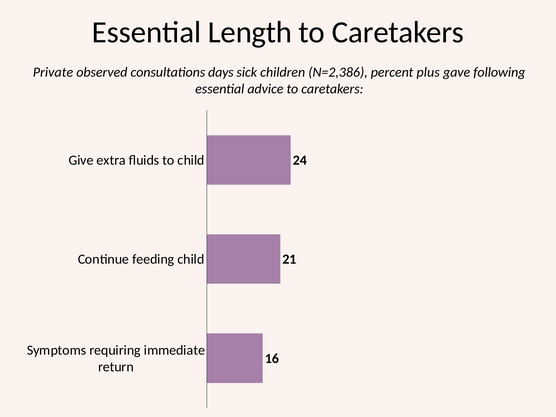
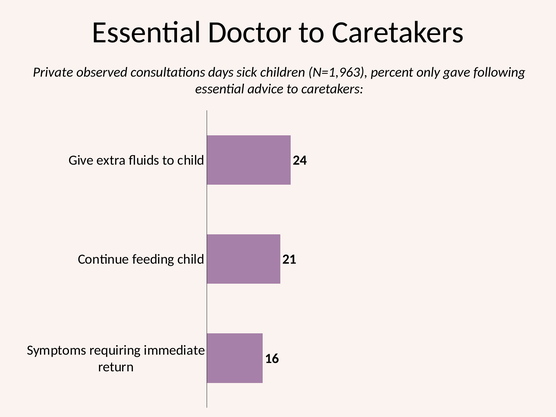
Length: Length -> Doctor
N=2,386: N=2,386 -> N=1,963
plus: plus -> only
